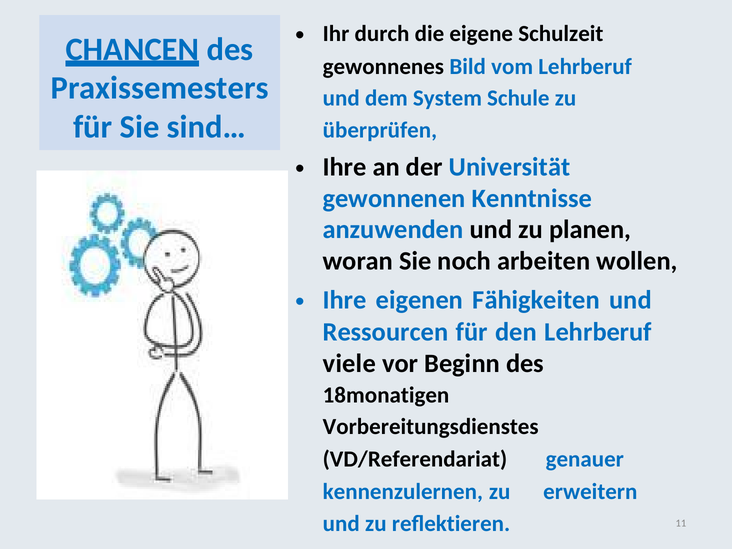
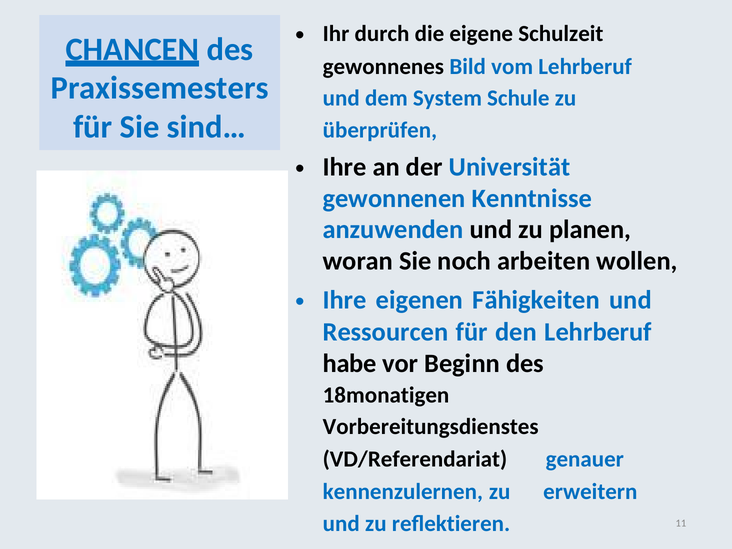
viele: viele -> habe
